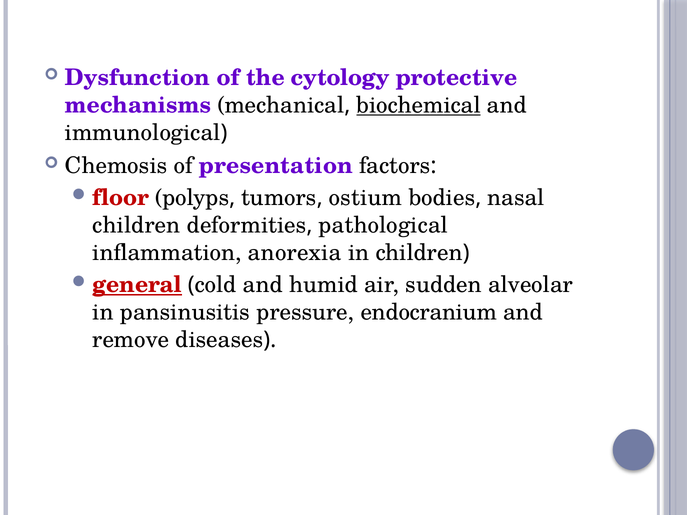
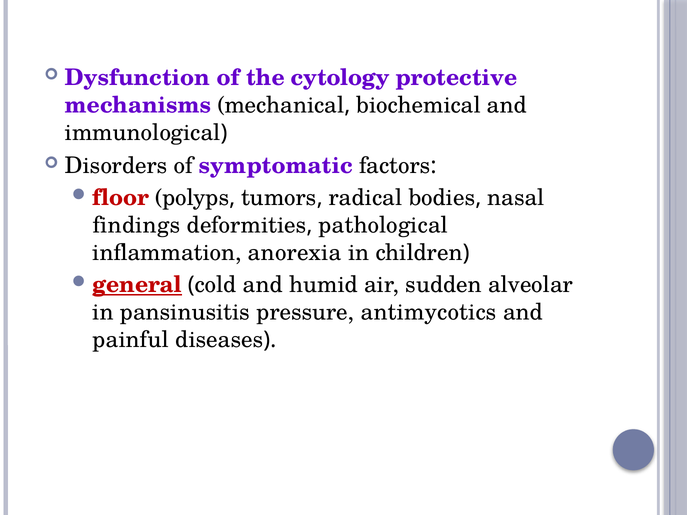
biochemical underline: present -> none
Chemosis: Chemosis -> Disorders
presentation: presentation -> symptomatic
ostium: ostium -> radical
children at (136, 225): children -> findings
endocranium: endocranium -> antimycotics
remove: remove -> painful
